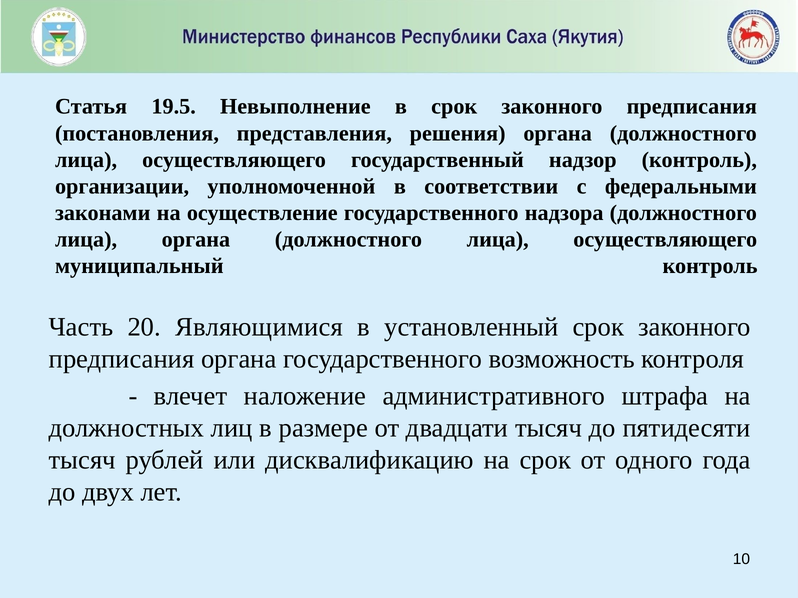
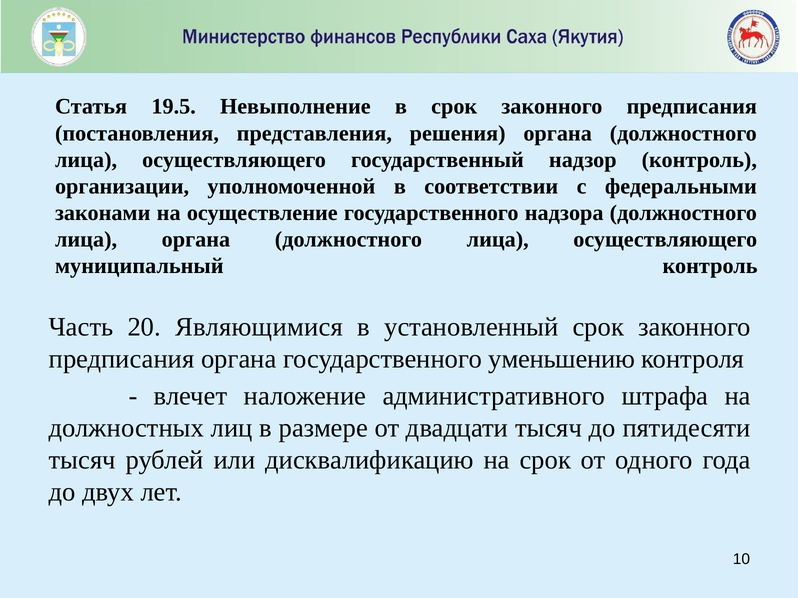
возможность: возможность -> уменьшению
